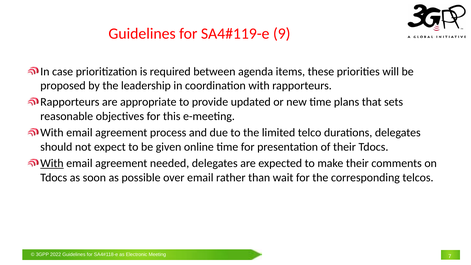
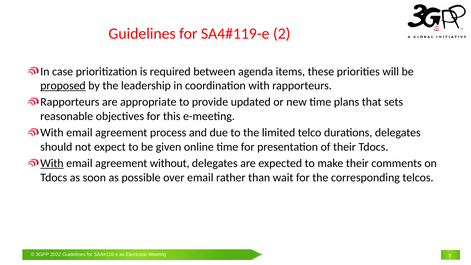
9: 9 -> 2
proposed underline: none -> present
needed: needed -> without
